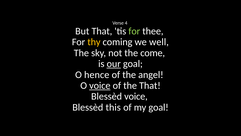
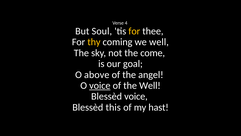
But That: That -> Soul
for at (134, 31) colour: light green -> yellow
our underline: present -> none
hence: hence -> above
the That: That -> Well
my goal: goal -> hast
